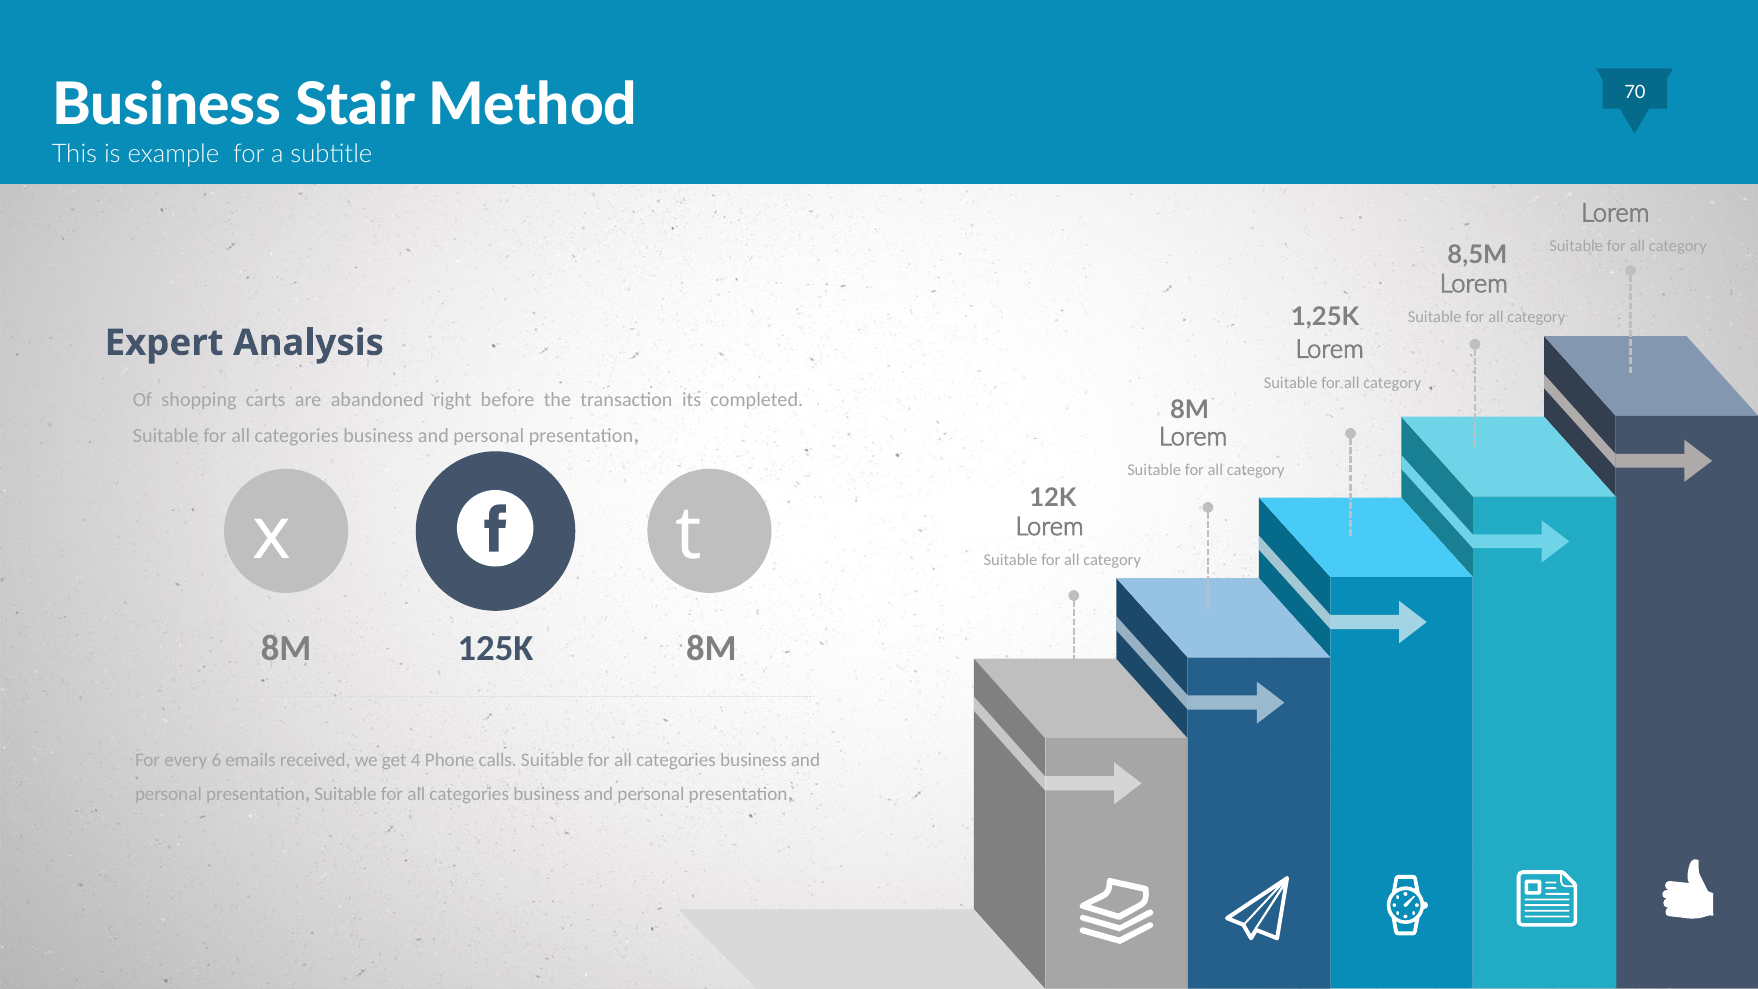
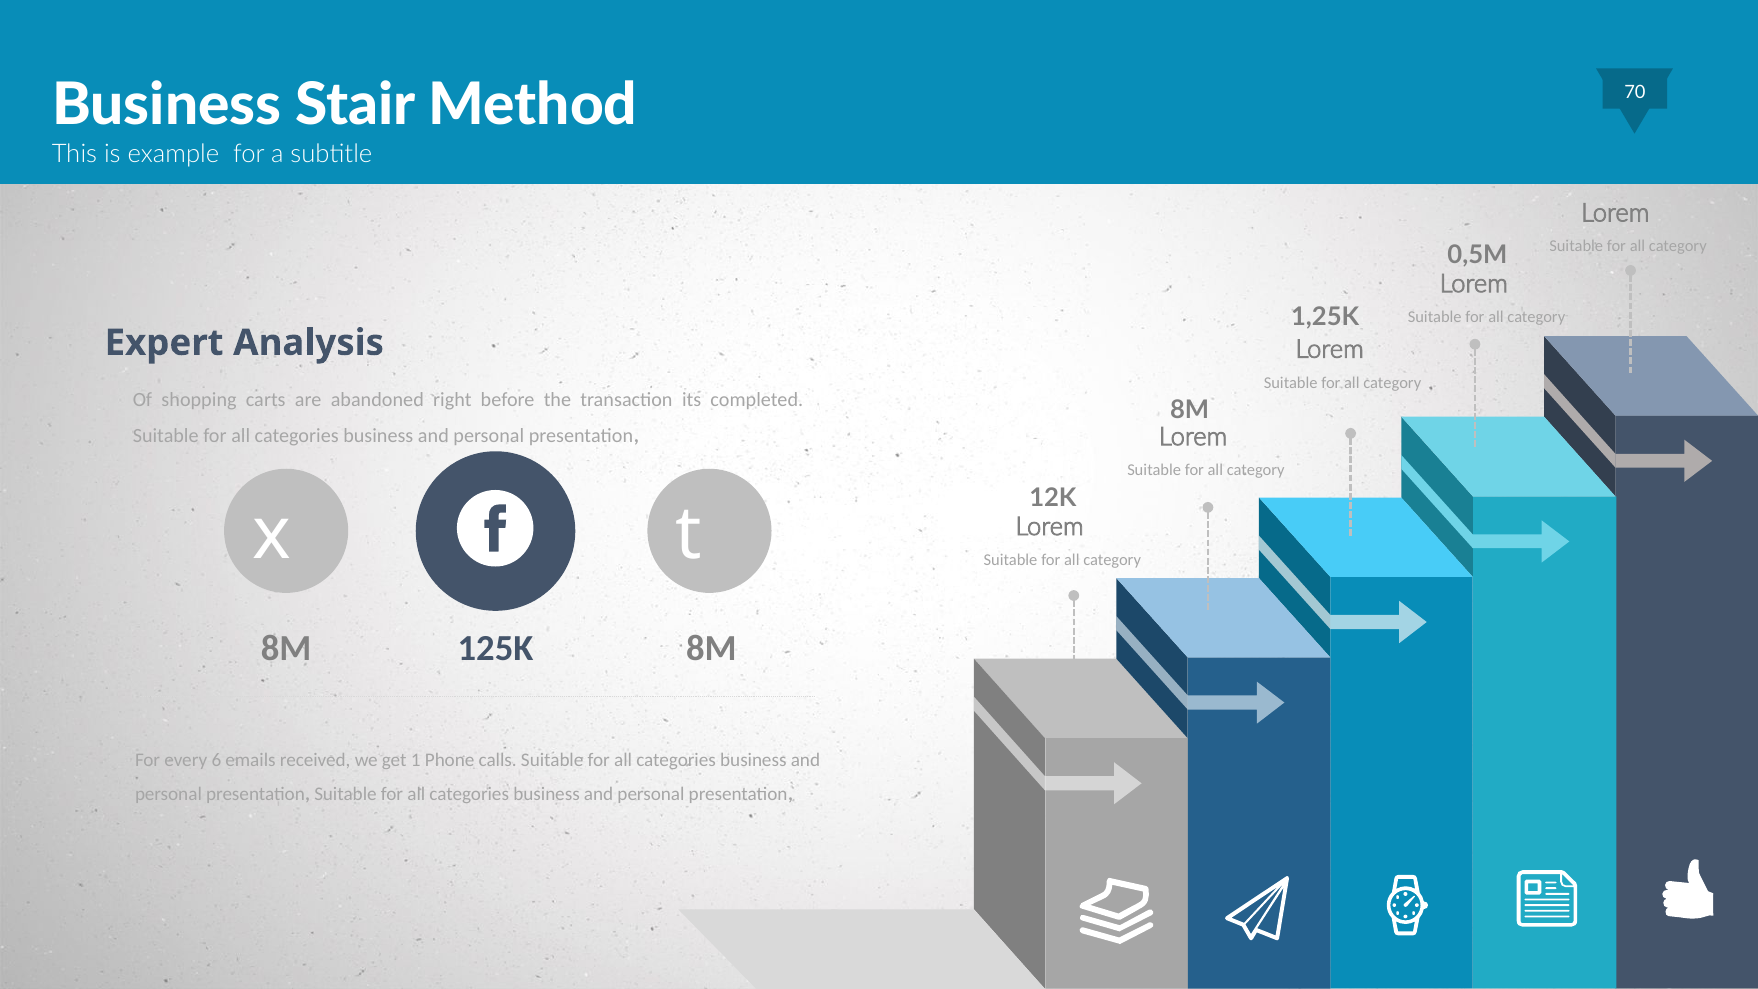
8,5M: 8,5M -> 0,5M
4: 4 -> 1
